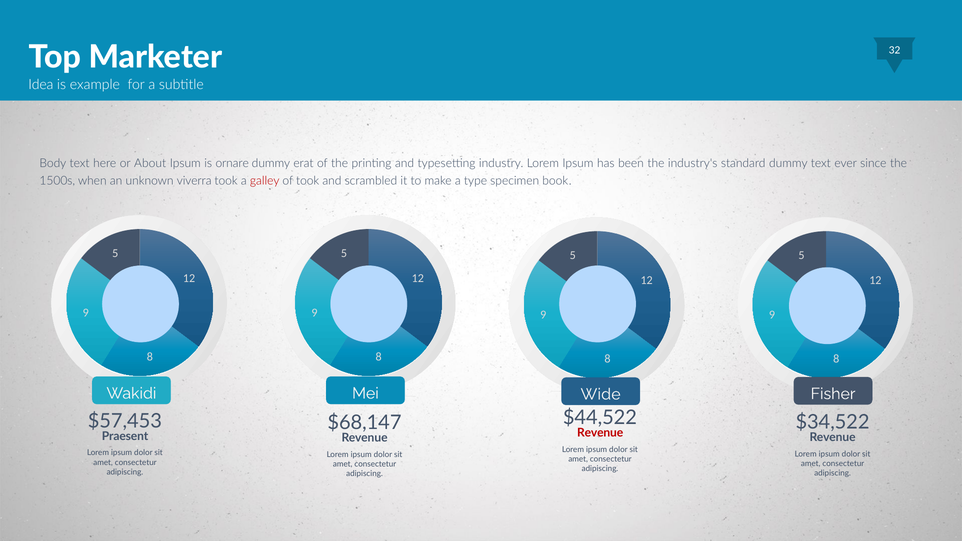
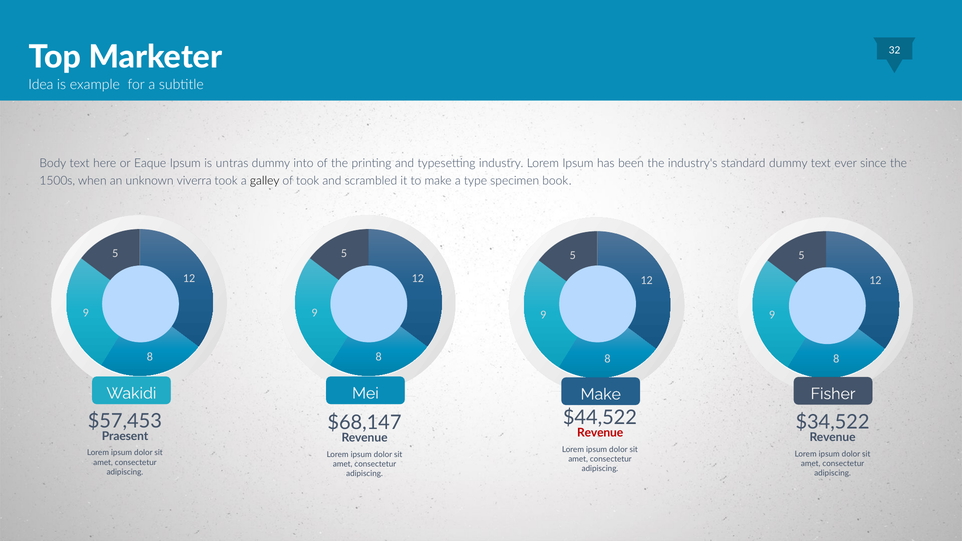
About: About -> Eaque
ornare: ornare -> untras
erat: erat -> into
galley colour: red -> black
Mei Wide: Wide -> Make
